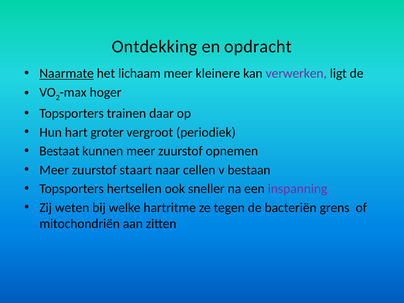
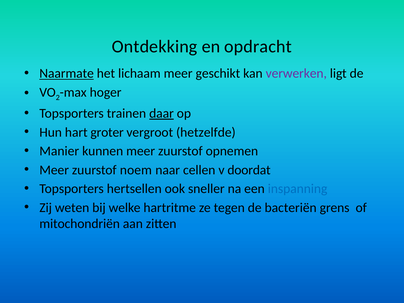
kleinere: kleinere -> geschikt
daar underline: none -> present
periodiek: periodiek -> hetzelfde
Bestaat: Bestaat -> Manier
staart: staart -> noem
bestaan: bestaan -> doordat
inspanning colour: purple -> blue
